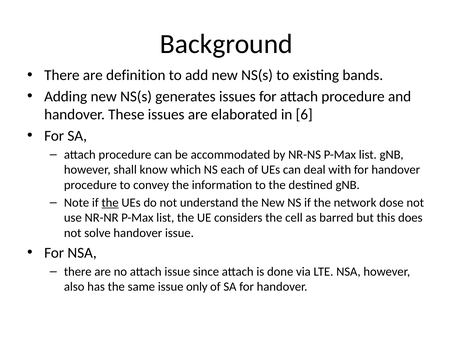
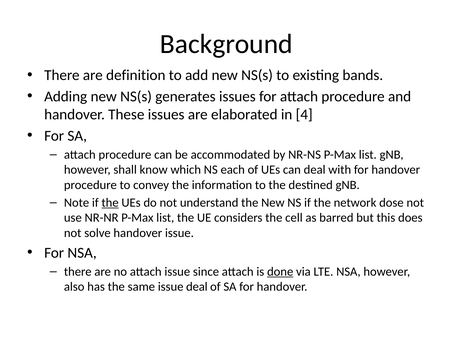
6: 6 -> 4
done underline: none -> present
issue only: only -> deal
